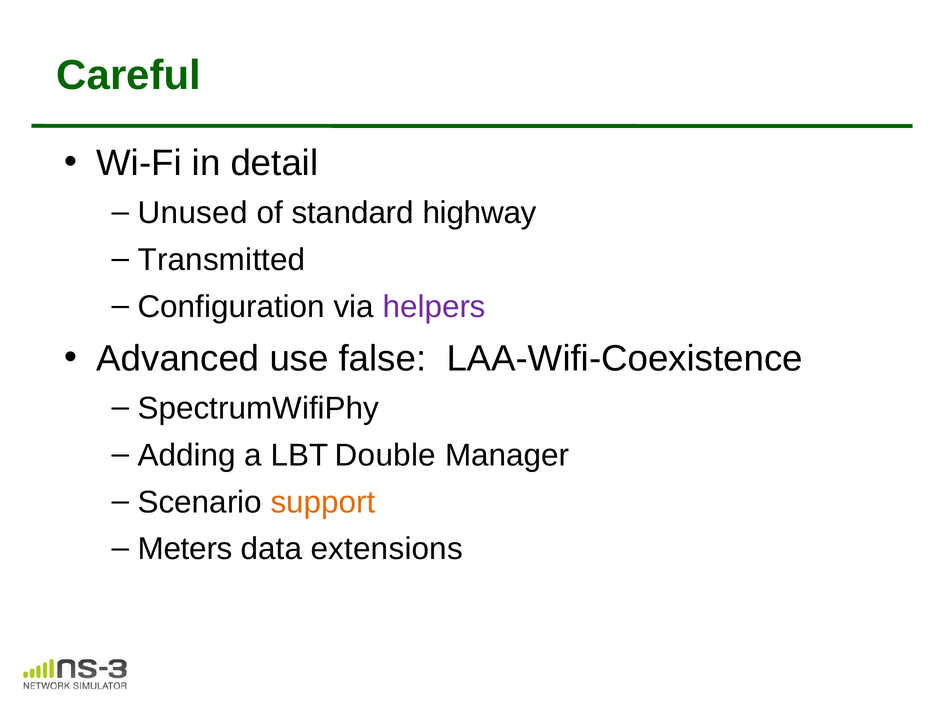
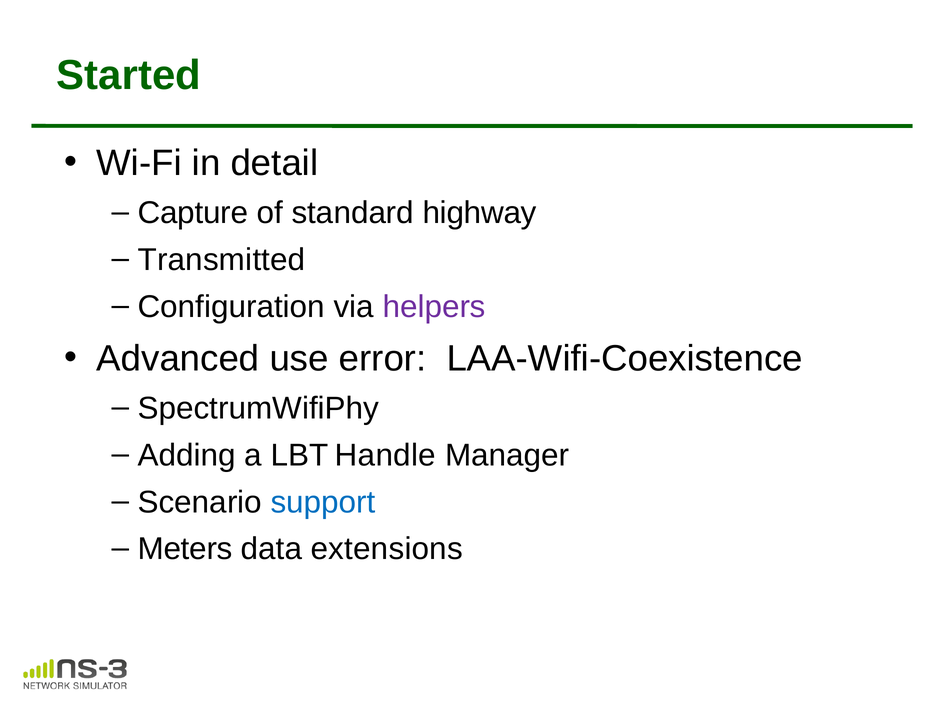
Careful: Careful -> Started
Unused: Unused -> Capture
false: false -> error
Double: Double -> Handle
support colour: orange -> blue
